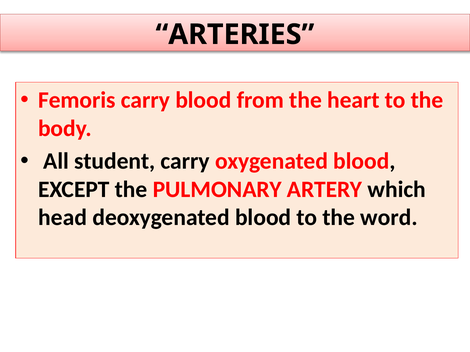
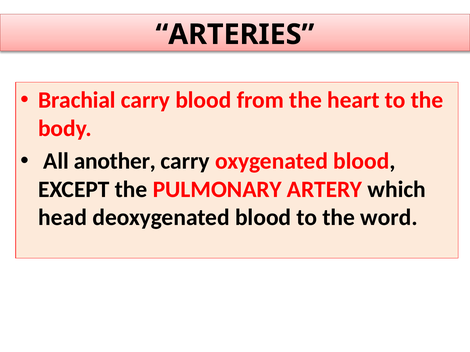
Femoris: Femoris -> Brachial
student: student -> another
